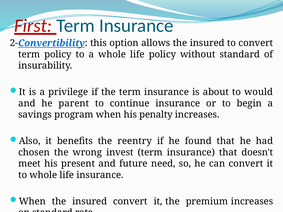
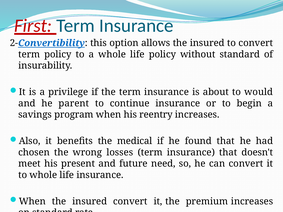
penalty: penalty -> reentry
reentry: reentry -> medical
invest: invest -> losses
